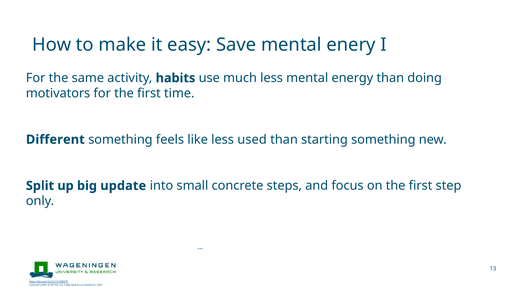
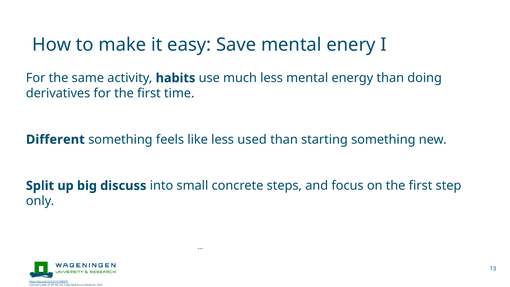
motivators: motivators -> derivatives
update: update -> discuss
